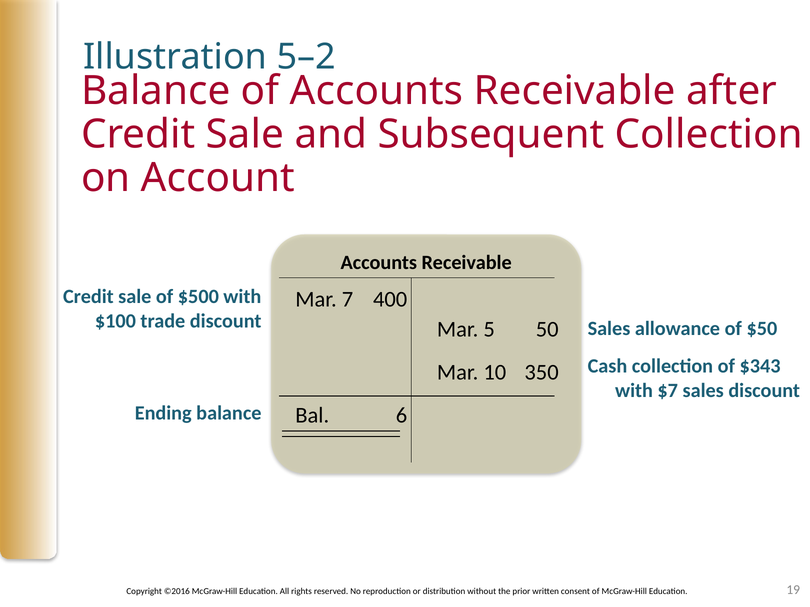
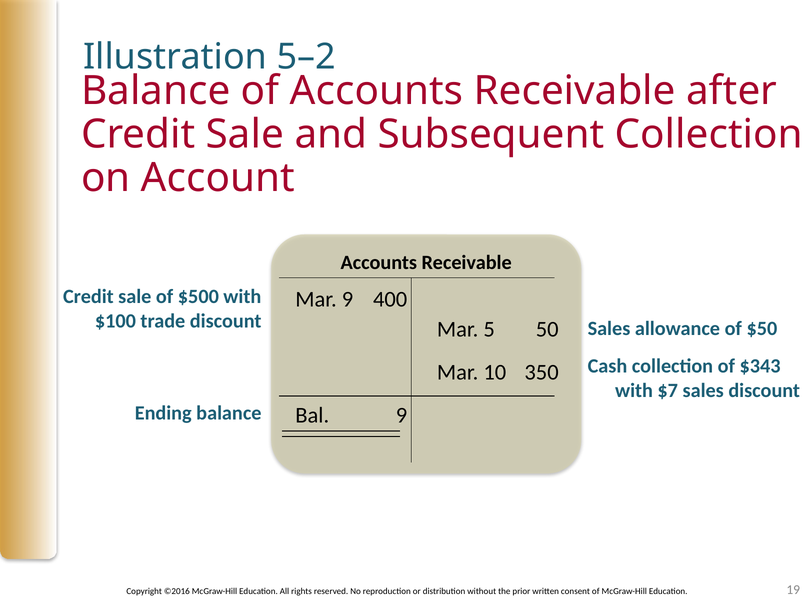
Mar 7: 7 -> 9
Bal 6: 6 -> 9
